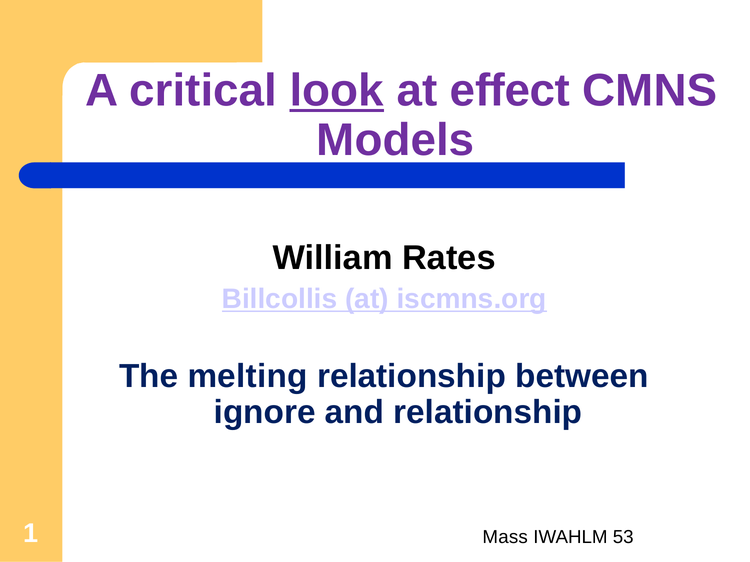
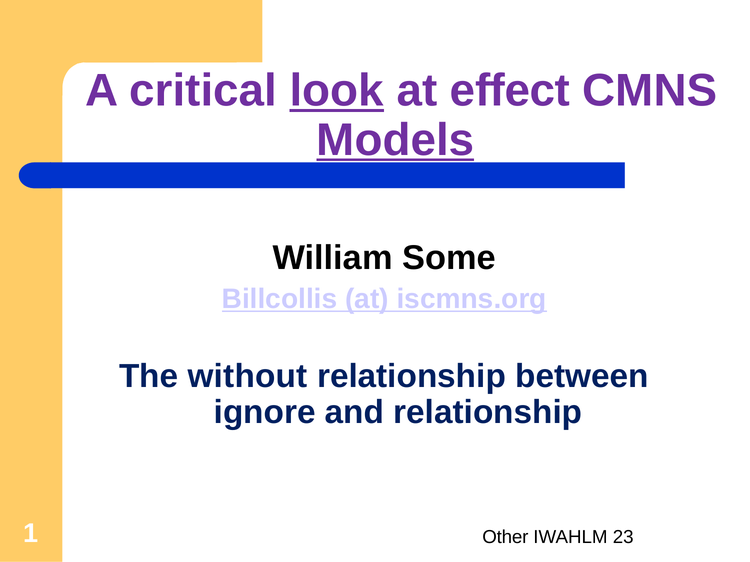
Models underline: none -> present
Rates: Rates -> Some
melting: melting -> without
Mass: Mass -> Other
53: 53 -> 23
